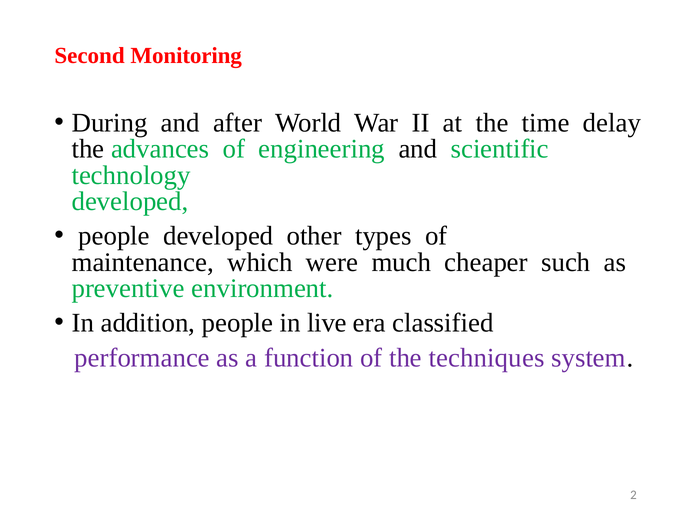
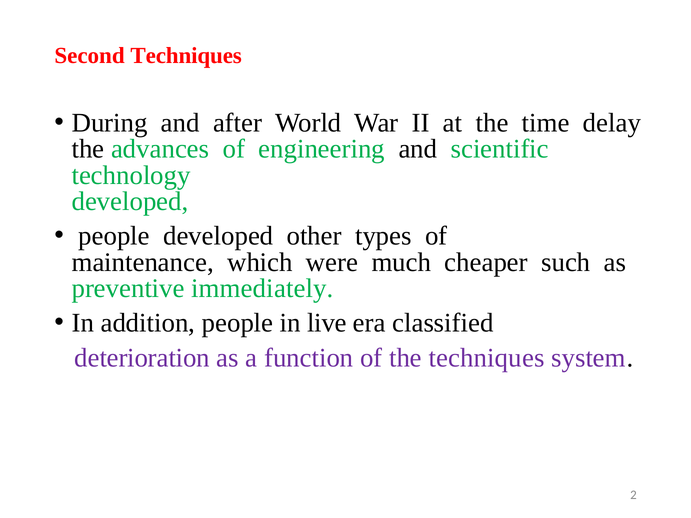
Second Monitoring: Monitoring -> Techniques
environment: environment -> immediately
performance: performance -> deterioration
